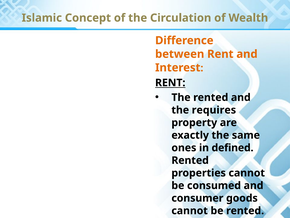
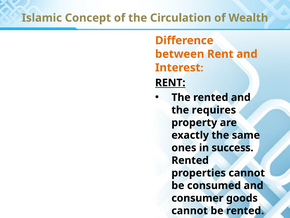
defined: defined -> success
